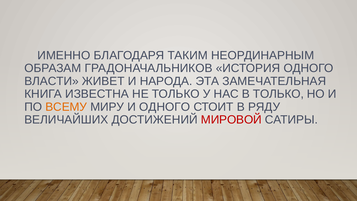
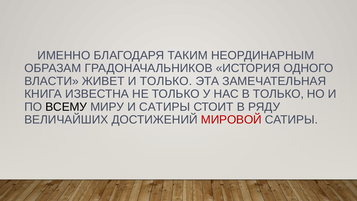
И НАРОДА: НАРОДА -> ТОЛЬКО
ВСЕМУ colour: orange -> black
И ОДНОГО: ОДНОГО -> САТИРЫ
